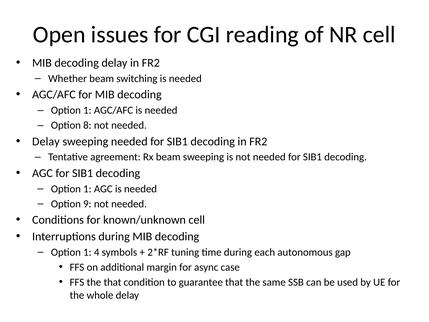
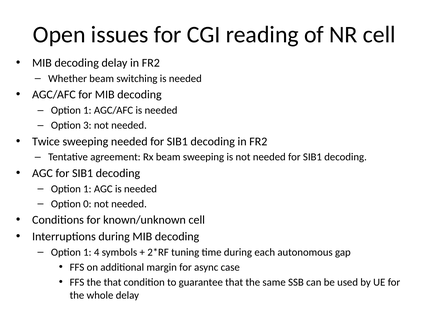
8: 8 -> 3
Delay at (46, 141): Delay -> Twice
9: 9 -> 0
